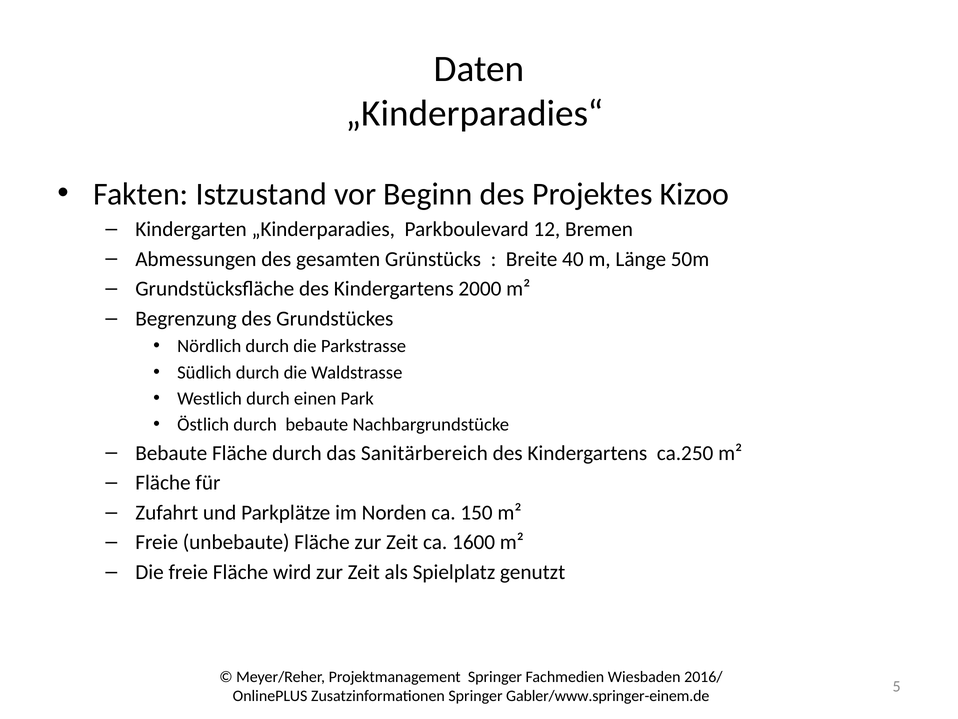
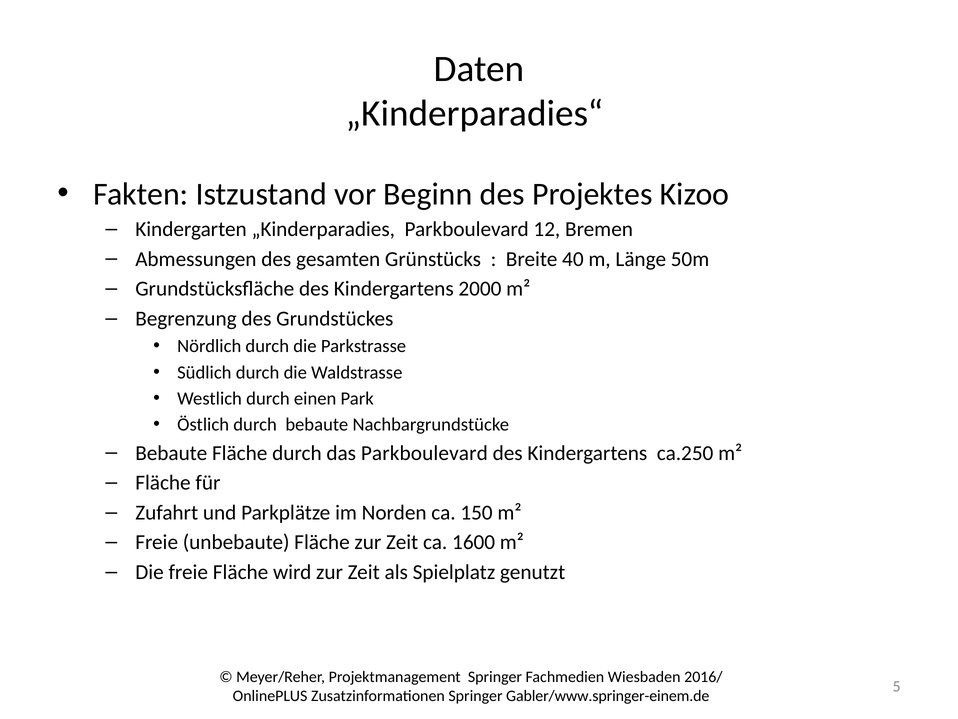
das Sanitärbereich: Sanitärbereich -> Parkboulevard
